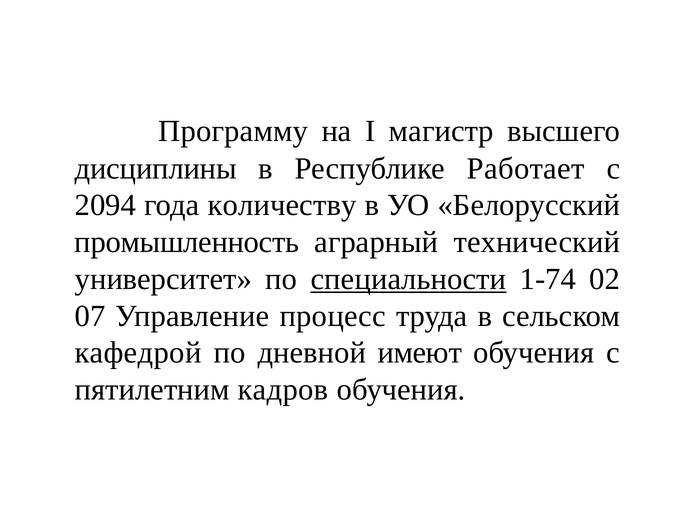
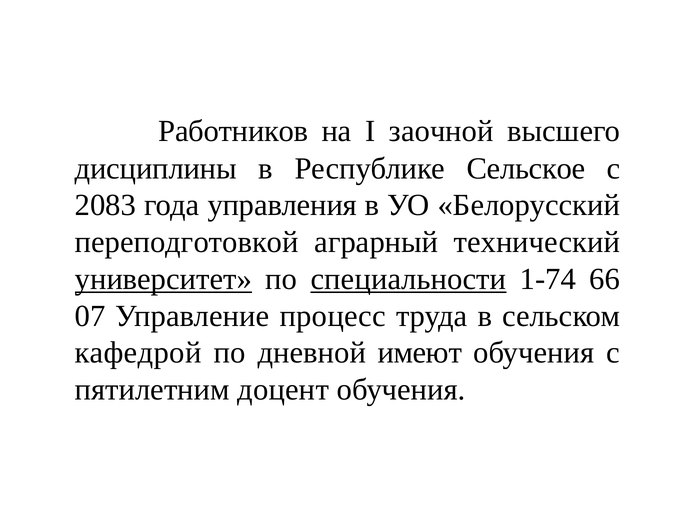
Программу: Программу -> Работников
магистр: магистр -> заочной
Работает: Работает -> Сельское
2094: 2094 -> 2083
количеству: количеству -> управления
промышленность: промышленность -> переподготовкой
университет underline: none -> present
02: 02 -> 66
кадров: кадров -> доцент
